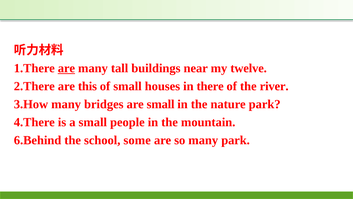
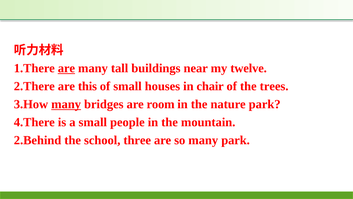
there: there -> chair
river: river -> trees
many at (66, 104) underline: none -> present
are small: small -> room
6.Behind: 6.Behind -> 2.Behind
some: some -> three
